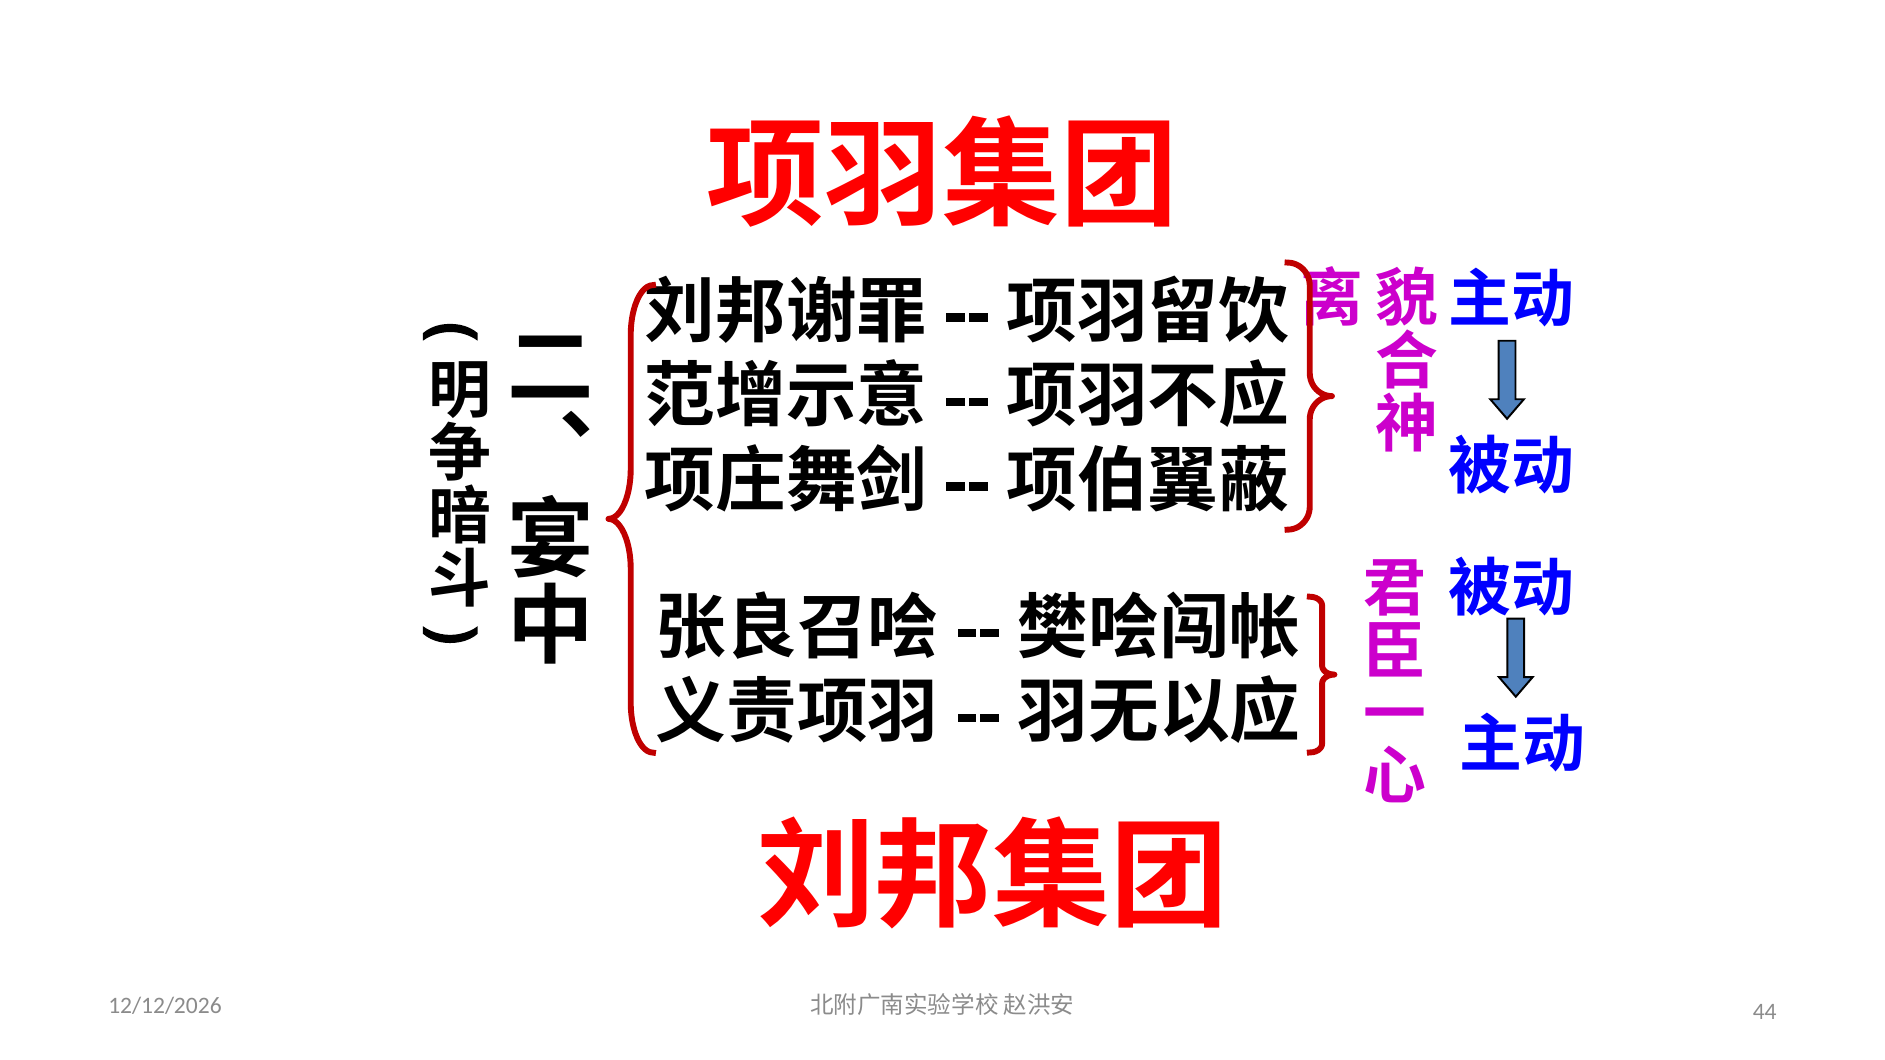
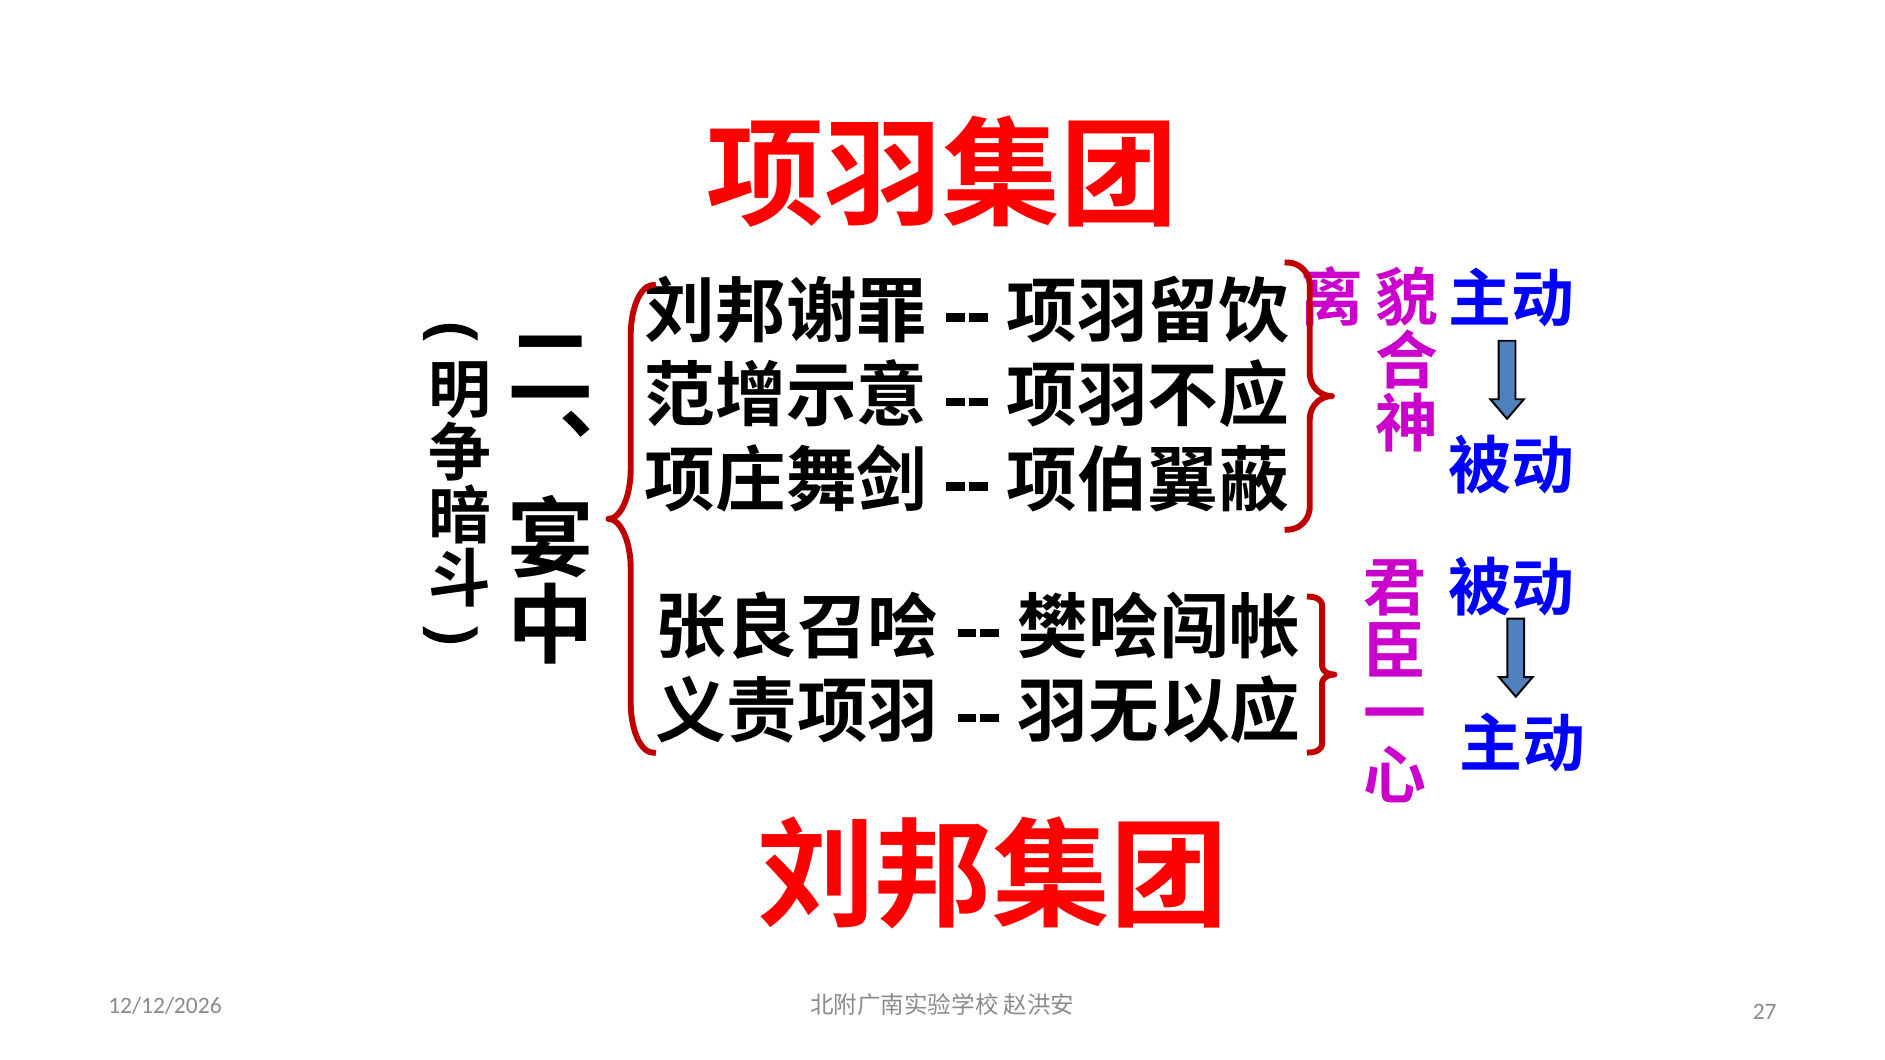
44: 44 -> 27
